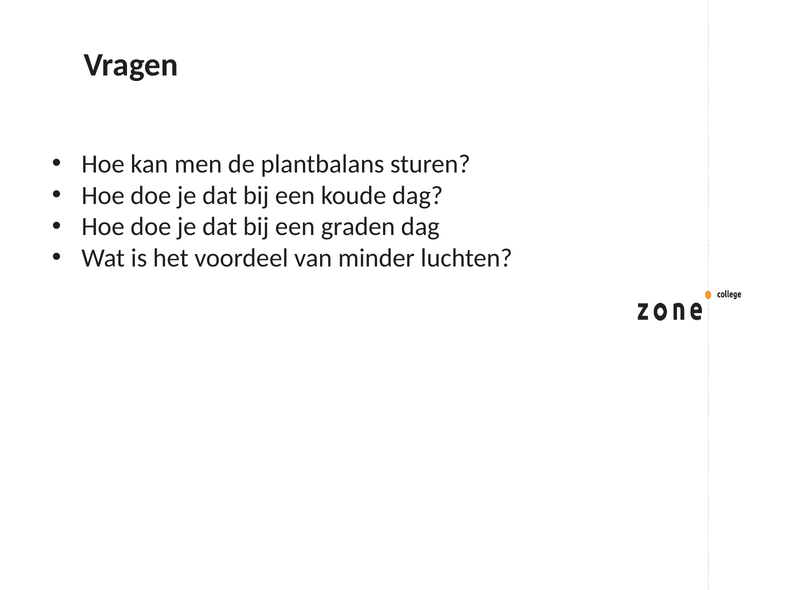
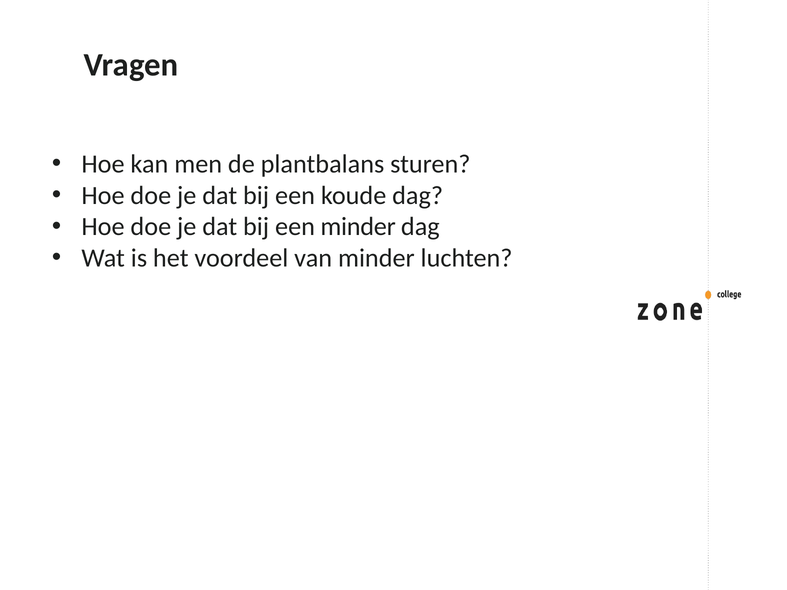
een graden: graden -> minder
